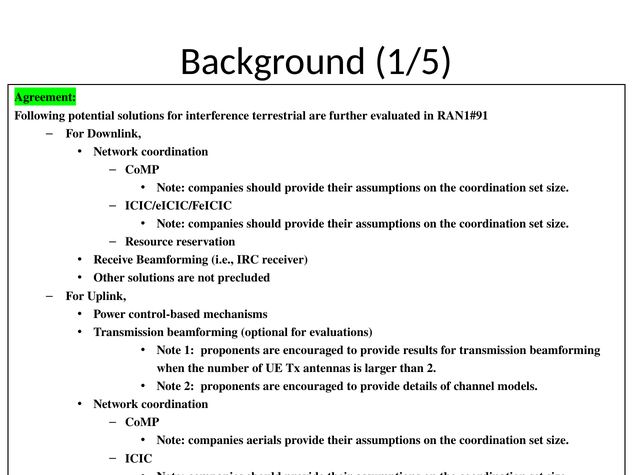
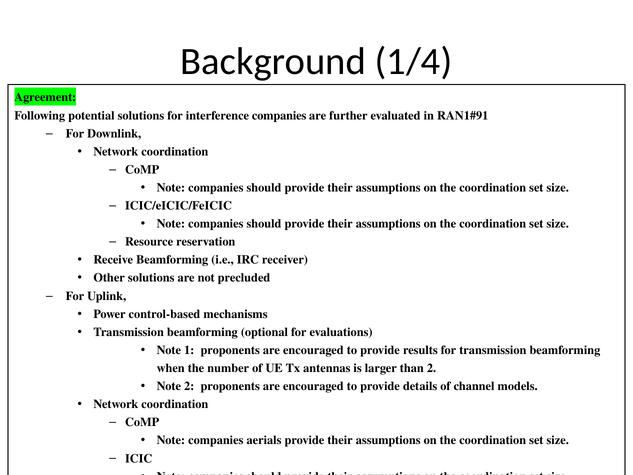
1/5: 1/5 -> 1/4
interference terrestrial: terrestrial -> companies
